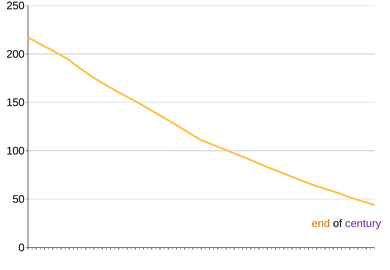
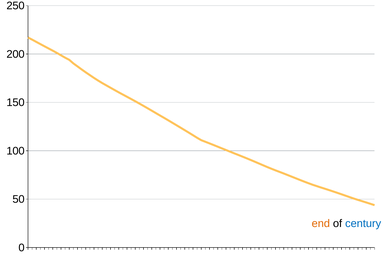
century colour: purple -> blue
